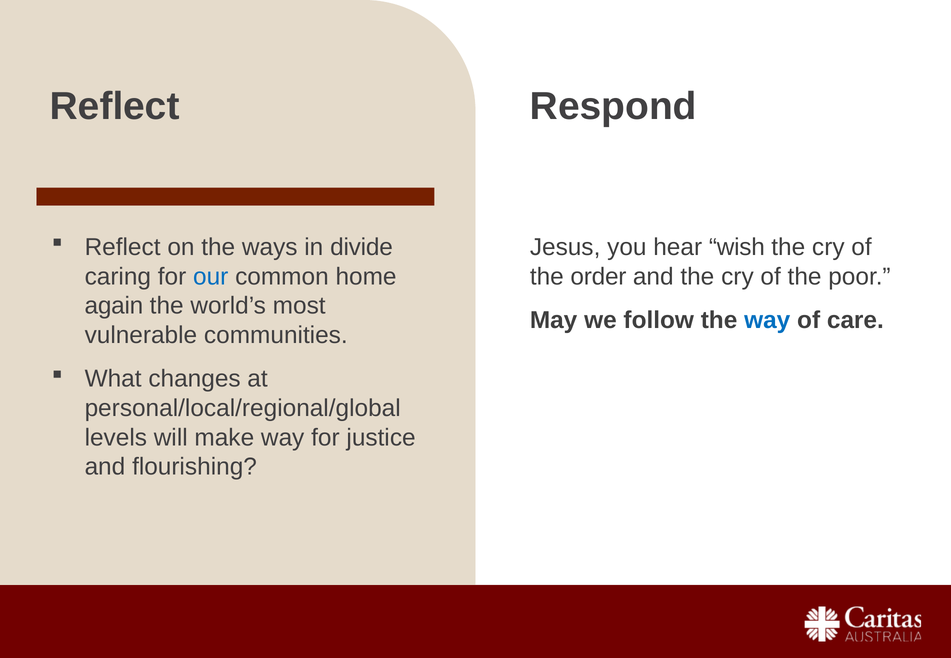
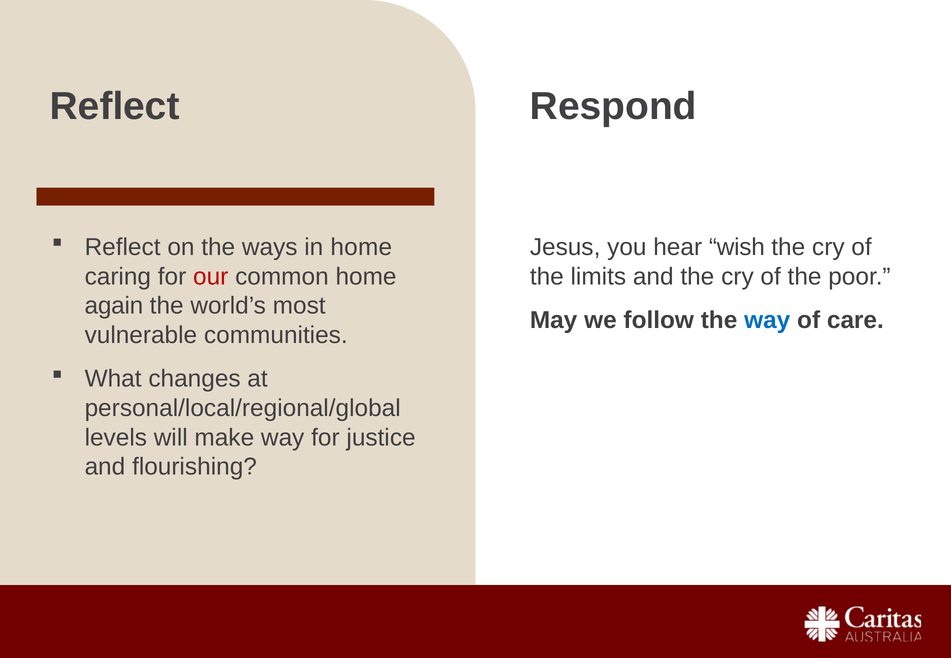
in divide: divide -> home
our colour: blue -> red
order: order -> limits
